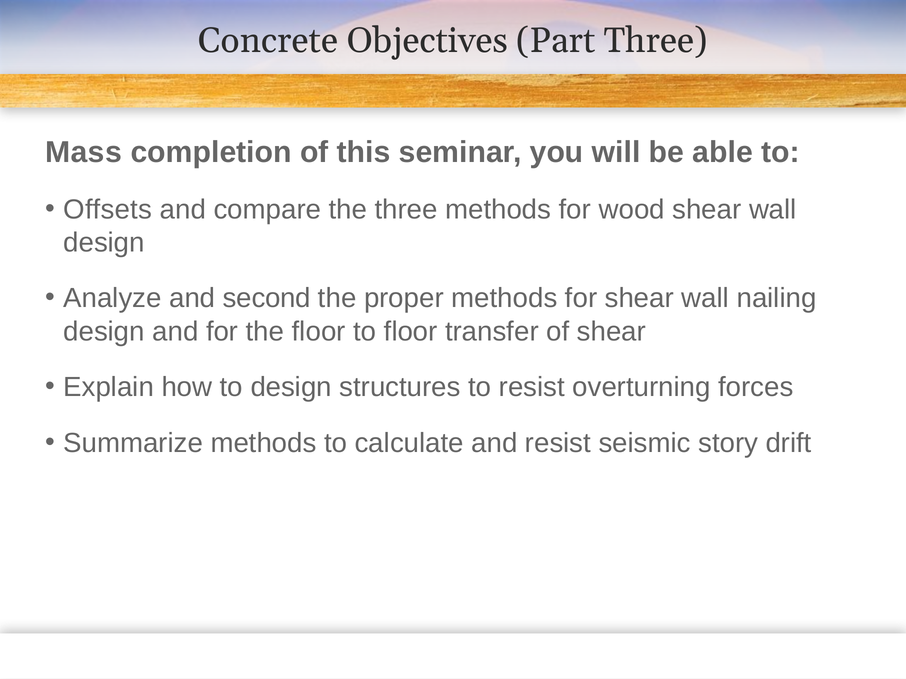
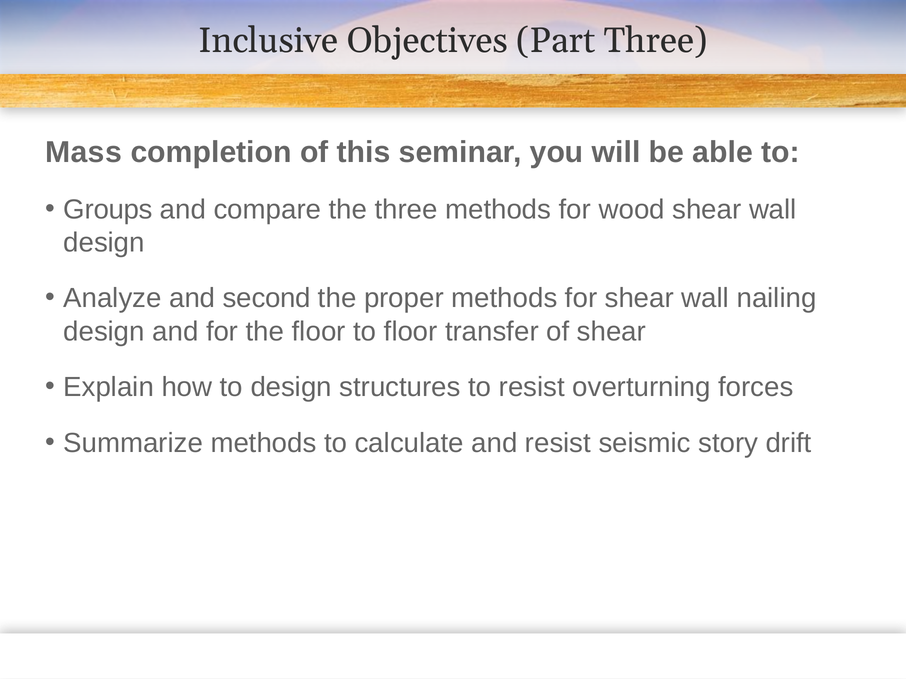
Concrete: Concrete -> Inclusive
Offsets: Offsets -> Groups
